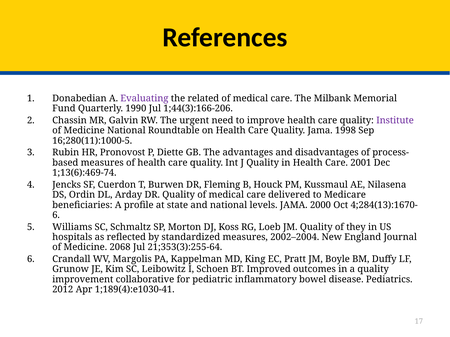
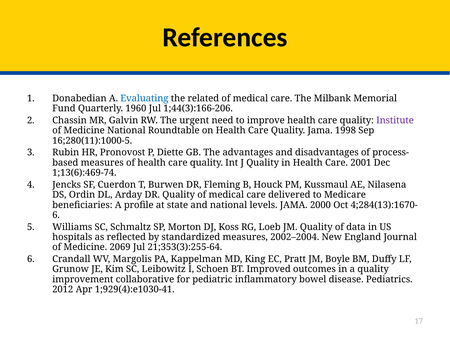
Evaluating colour: purple -> blue
1990: 1990 -> 1960
they: they -> data
2068: 2068 -> 2069
1;189(4):e1030-41: 1;189(4):e1030-41 -> 1;929(4):e1030-41
